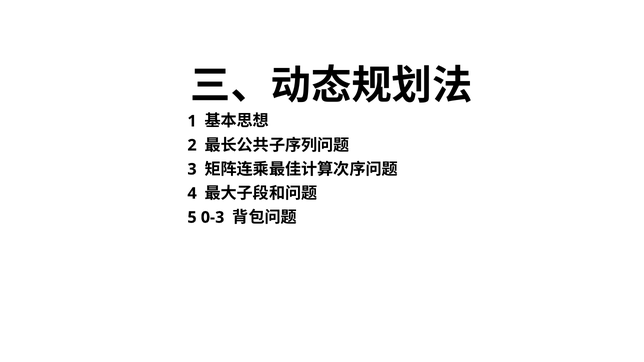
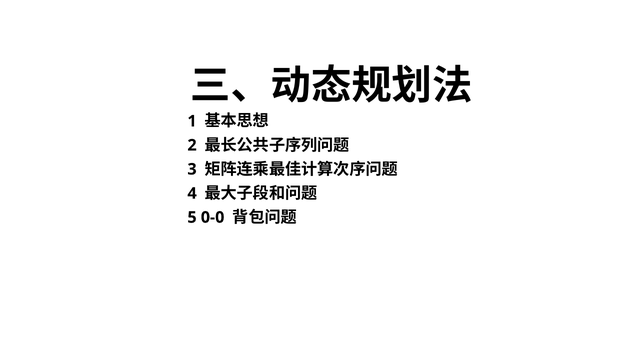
0-3: 0-3 -> 0-0
